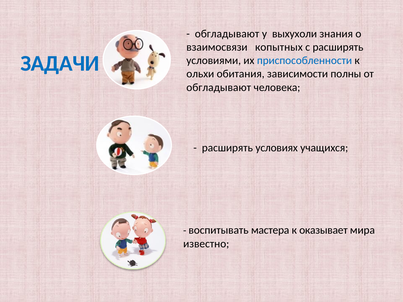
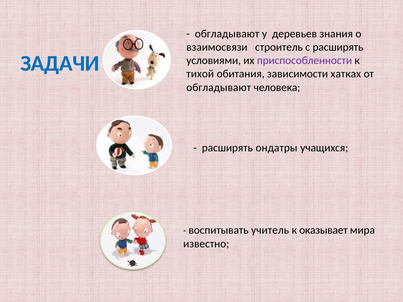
выхухоли: выхухоли -> деревьев
копытных: копытных -> строитель
приспособленности colour: blue -> purple
ольхи: ольхи -> тихой
полны: полны -> хатках
условиях: условиях -> ондатры
мастера: мастера -> учитель
